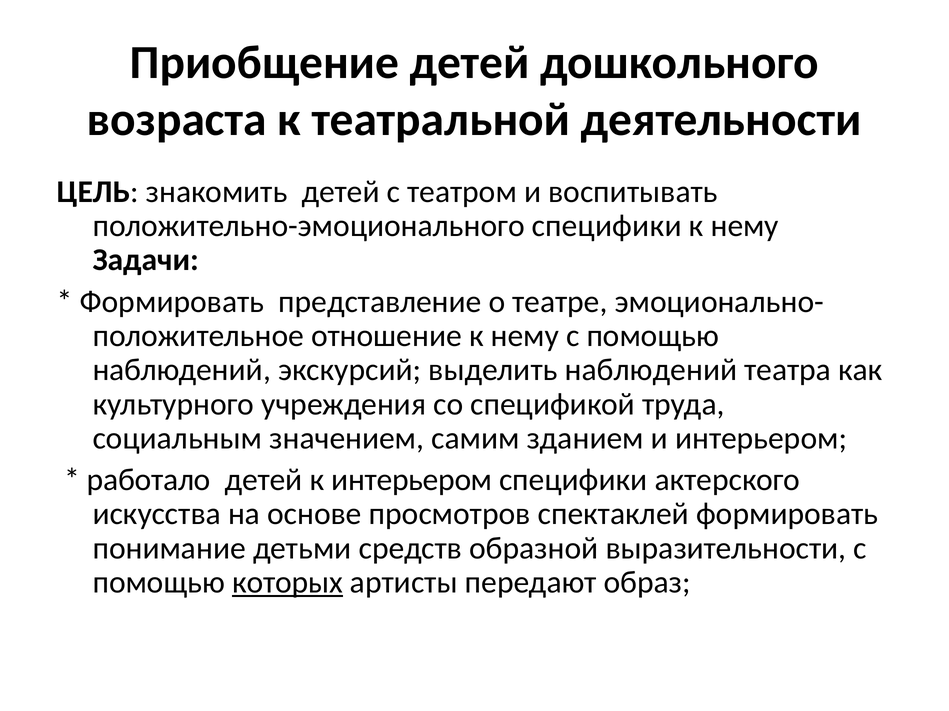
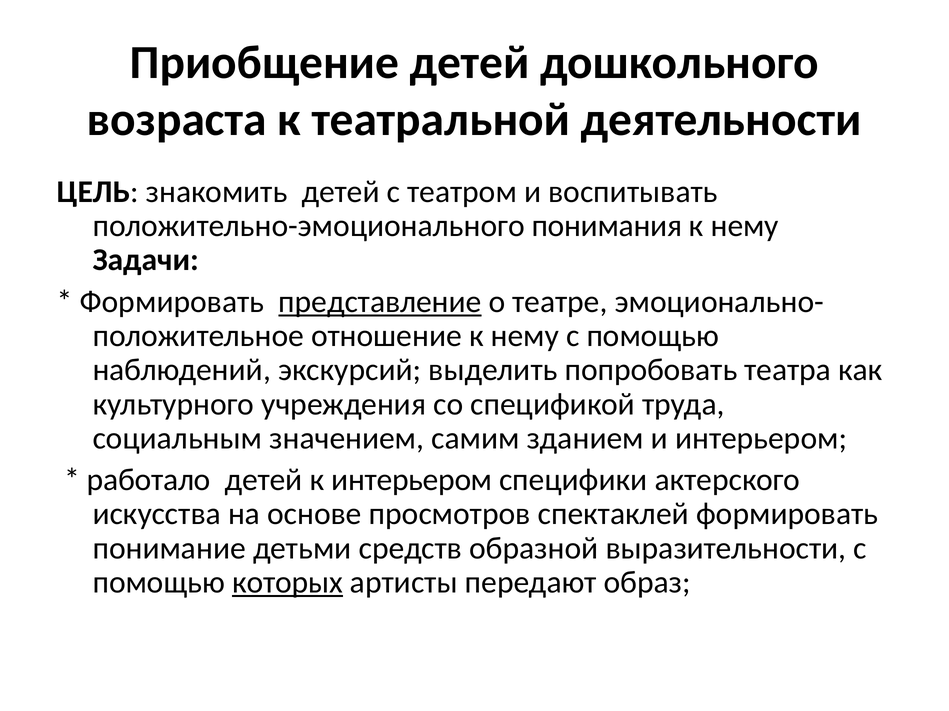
положительно-эмоционального специфики: специфики -> понимания
представление underline: none -> present
выделить наблюдений: наблюдений -> попробовать
